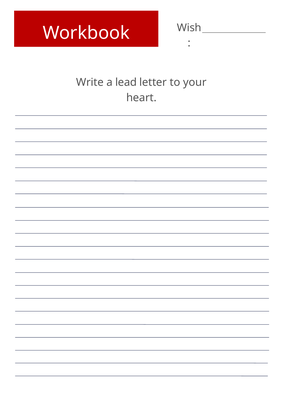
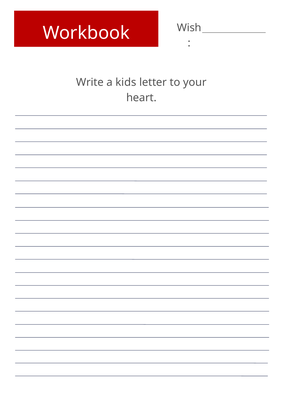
lead: lead -> kids
